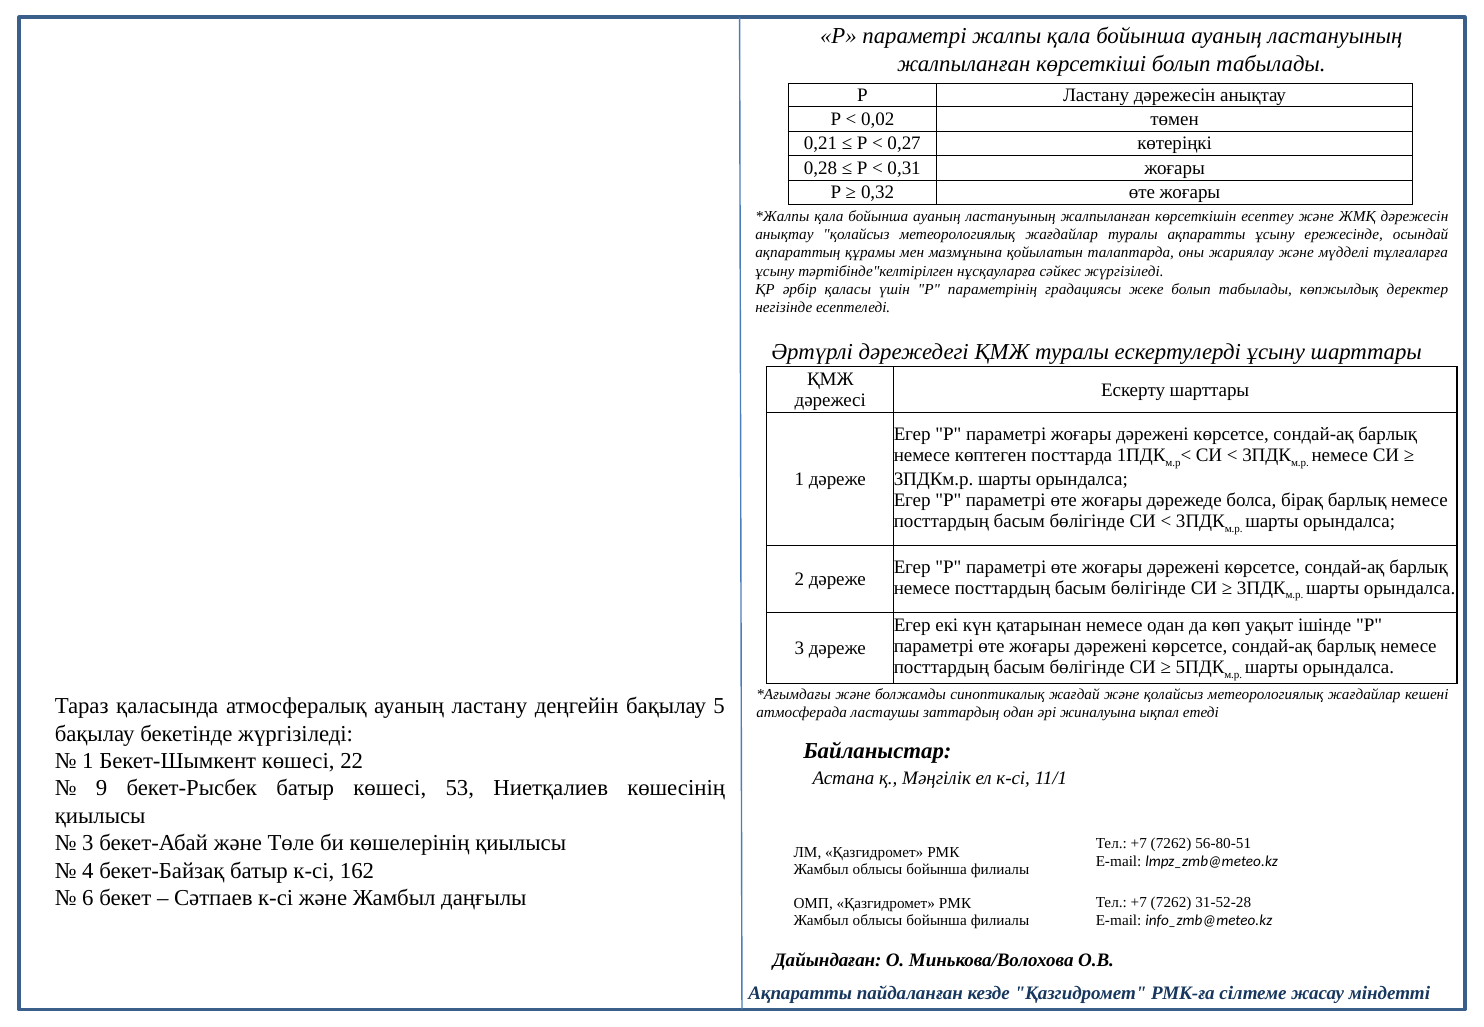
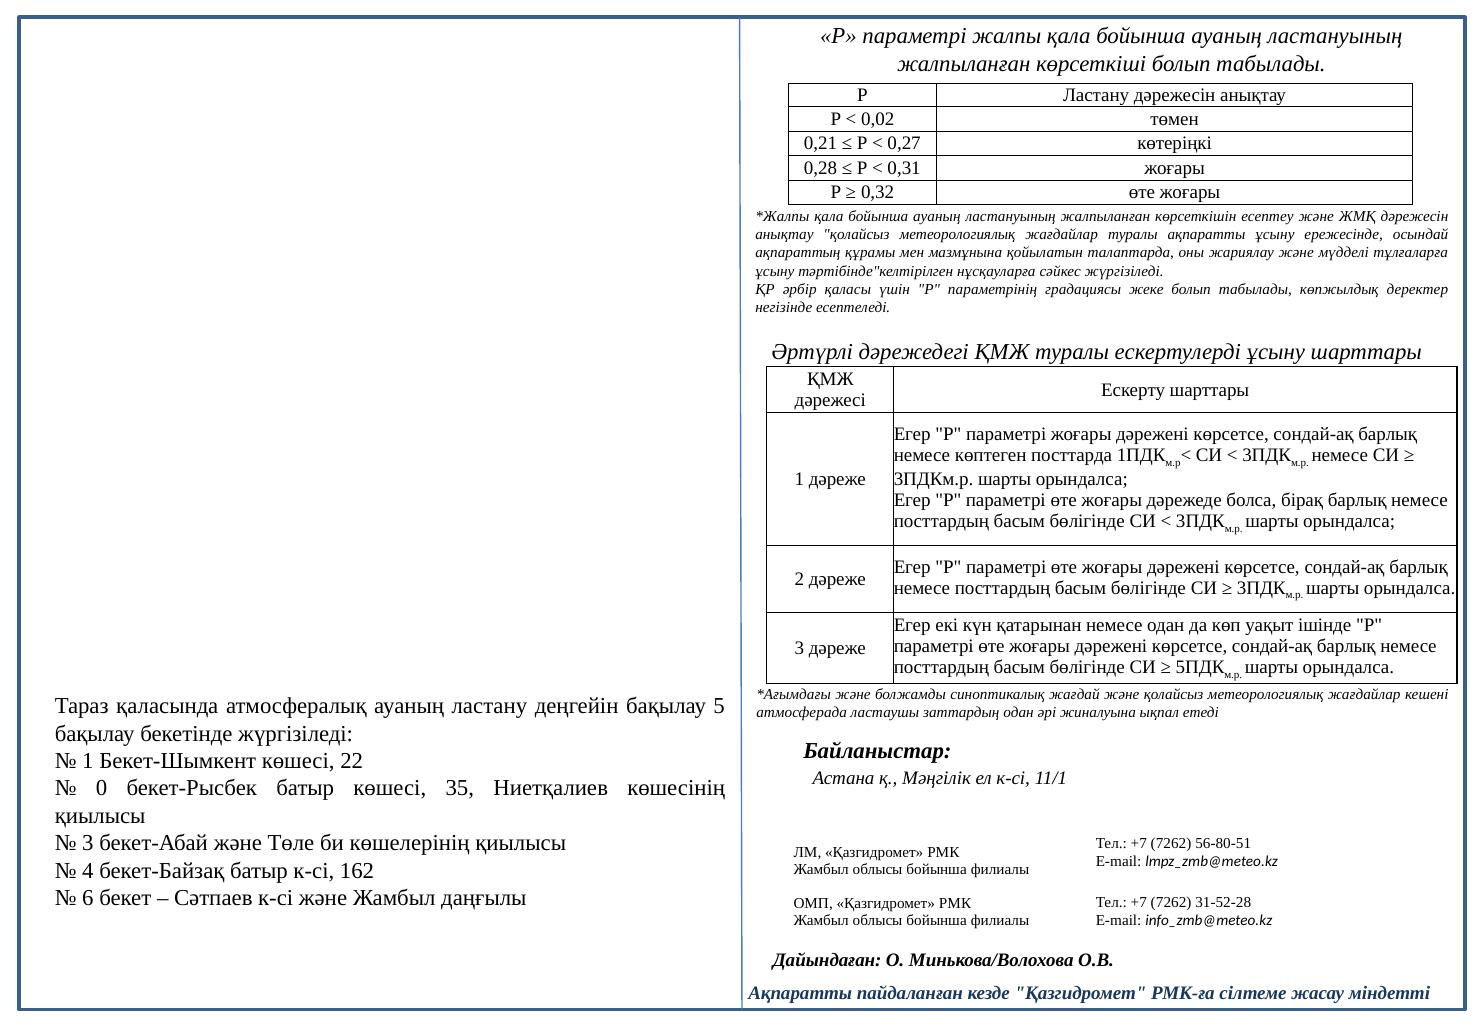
9: 9 -> 0
53: 53 -> 35
